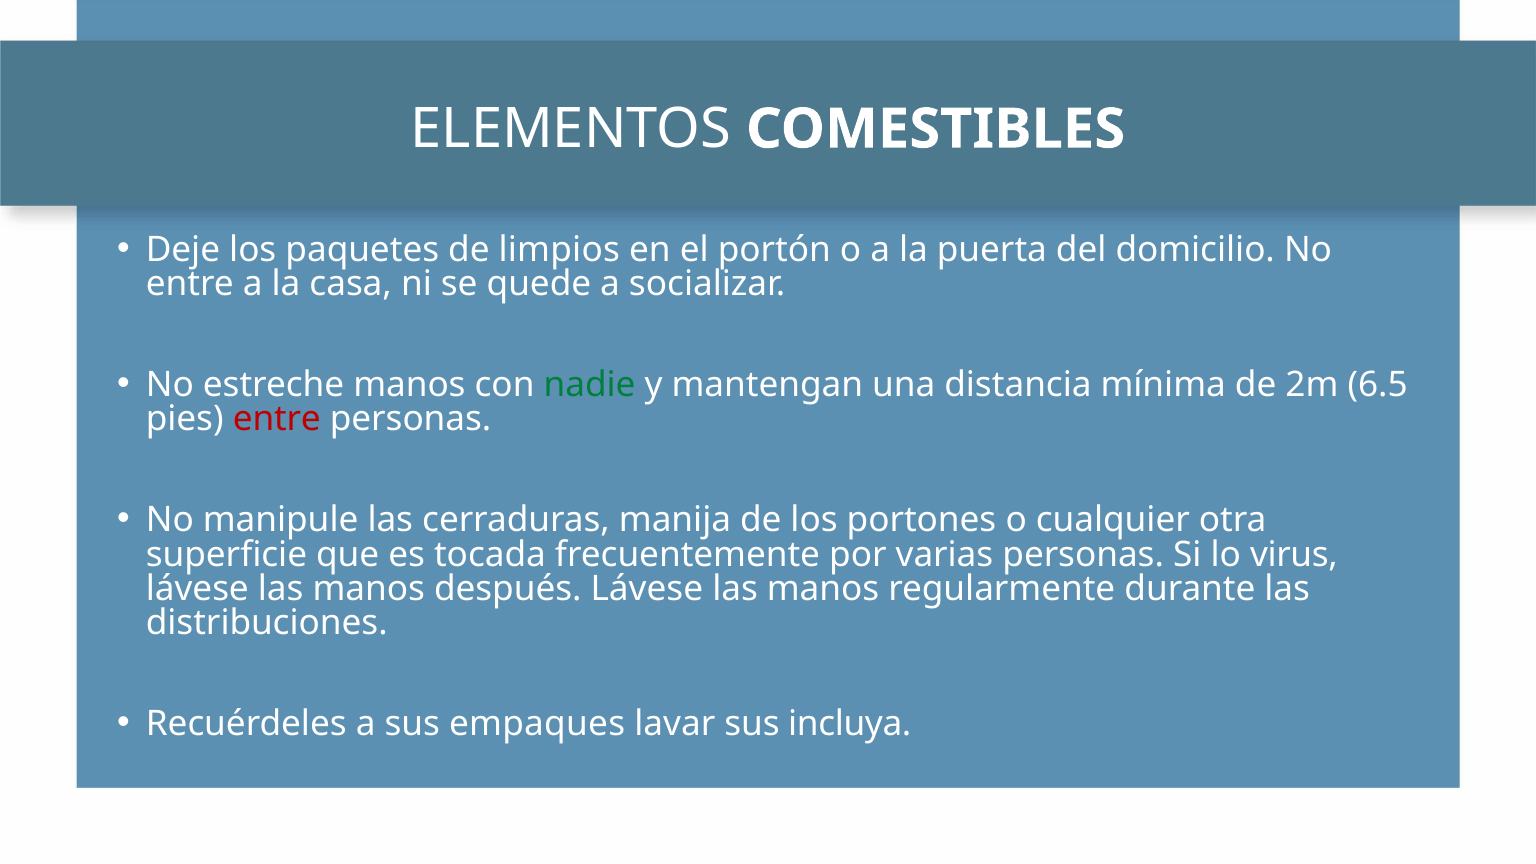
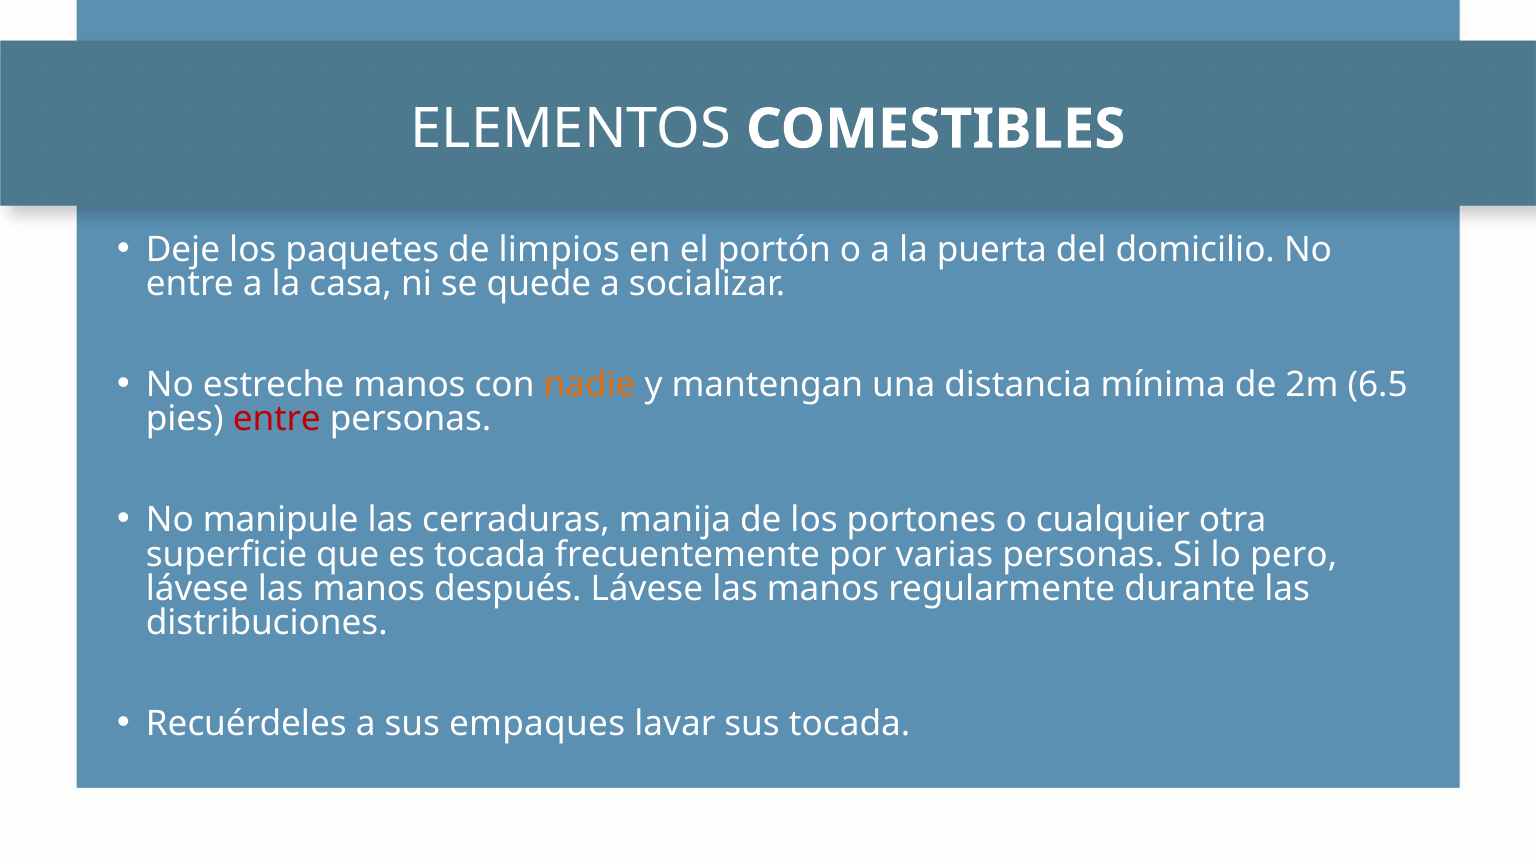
nadie colour: green -> orange
virus: virus -> pero
sus incluya: incluya -> tocada
